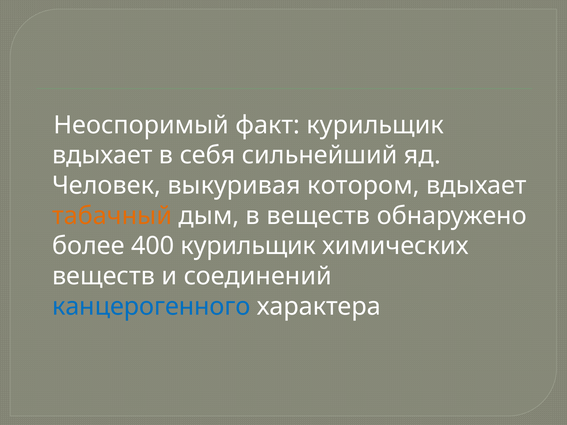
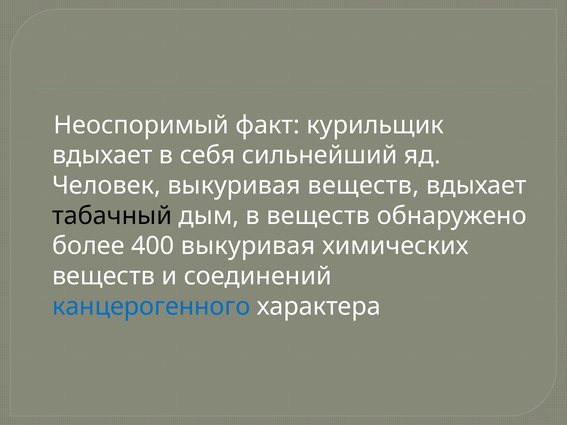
выкуривая котором: котором -> веществ
табачный colour: orange -> black
400 курильщик: курильщик -> выкуривая
